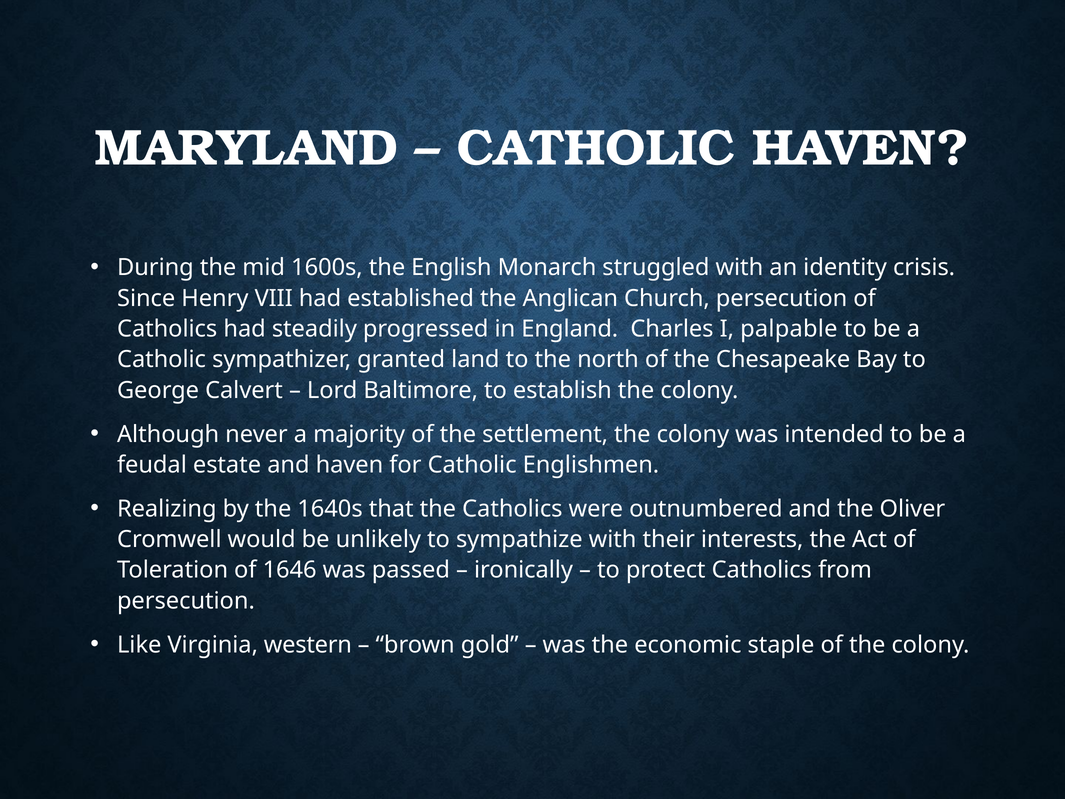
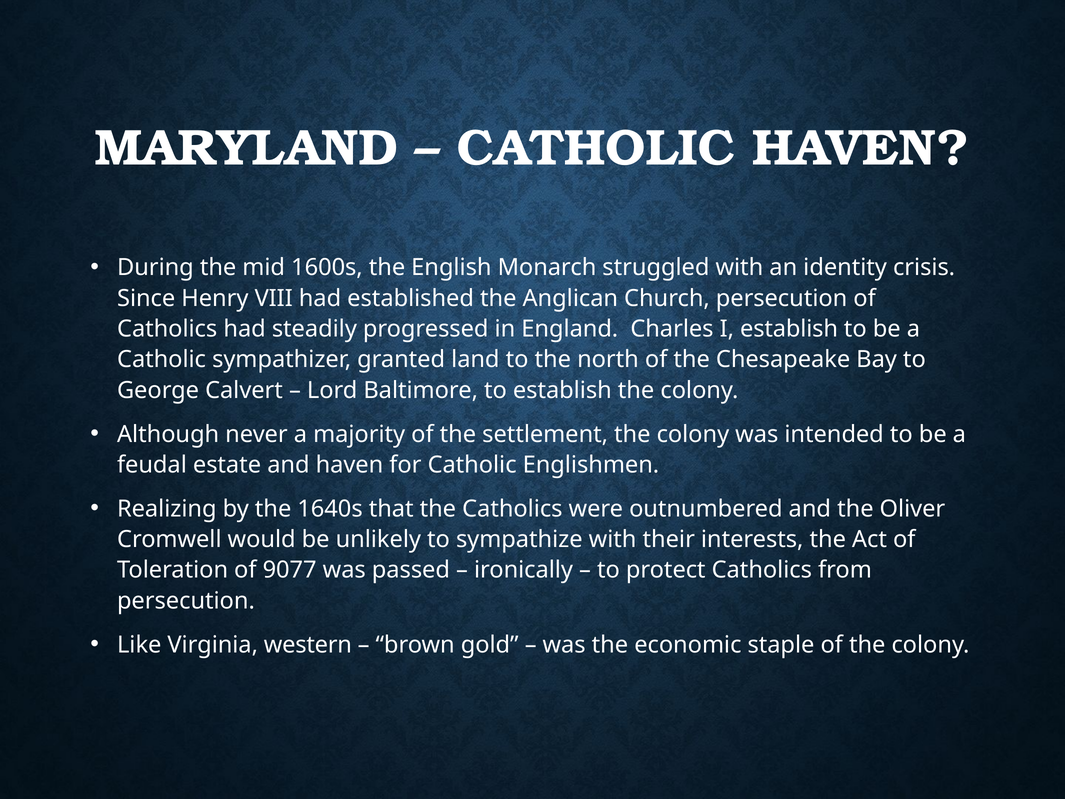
I palpable: palpable -> establish
1646: 1646 -> 9077
